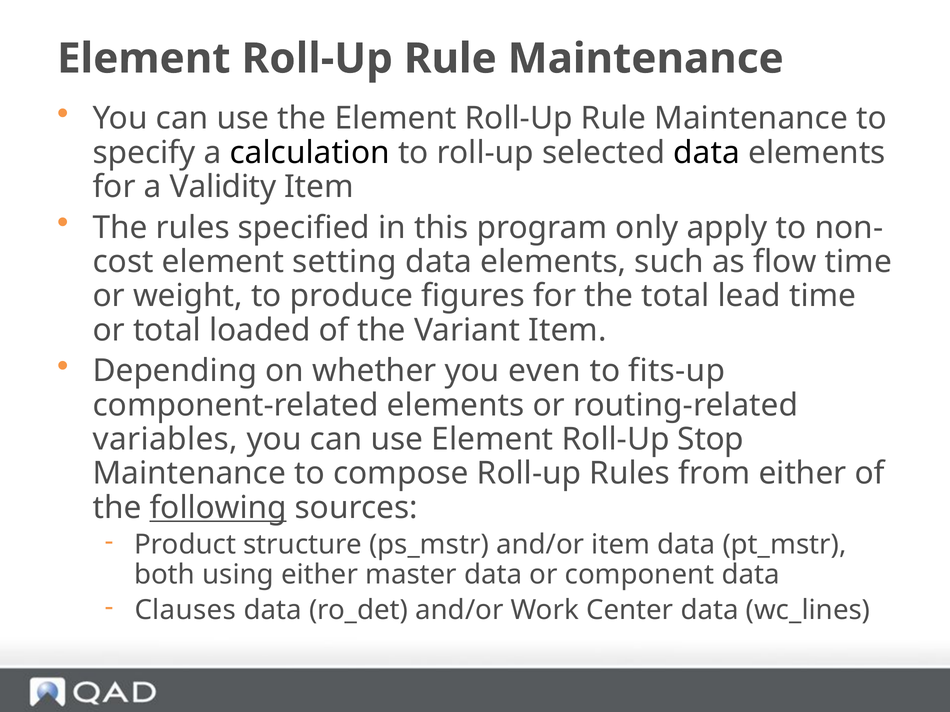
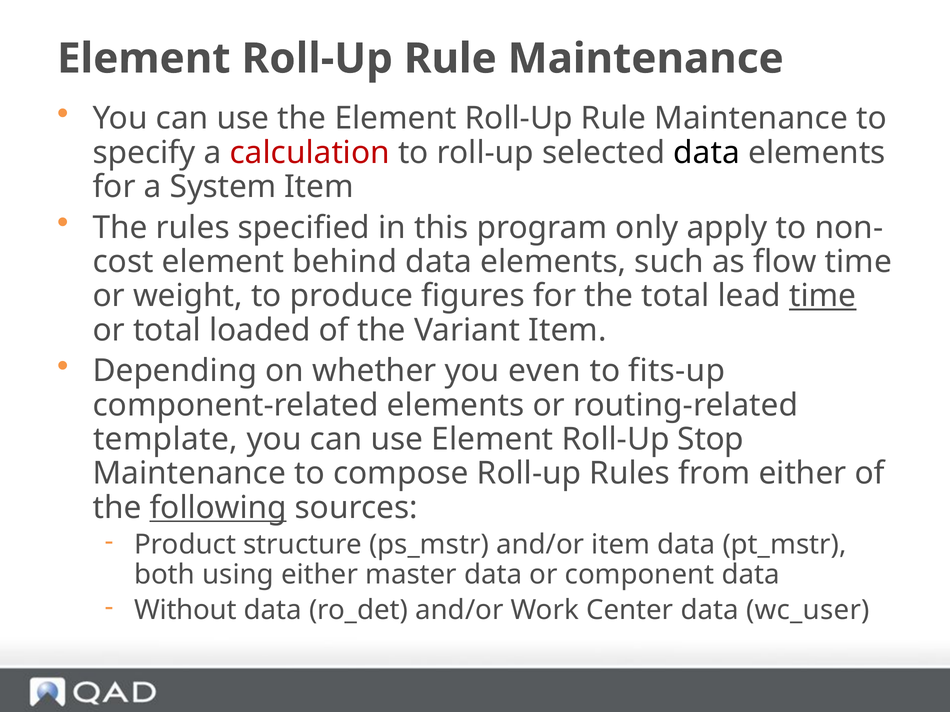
calculation colour: black -> red
Validity: Validity -> System
setting: setting -> behind
time at (823, 296) underline: none -> present
variables: variables -> template
Clauses: Clauses -> Without
wc_lines: wc_lines -> wc_user
